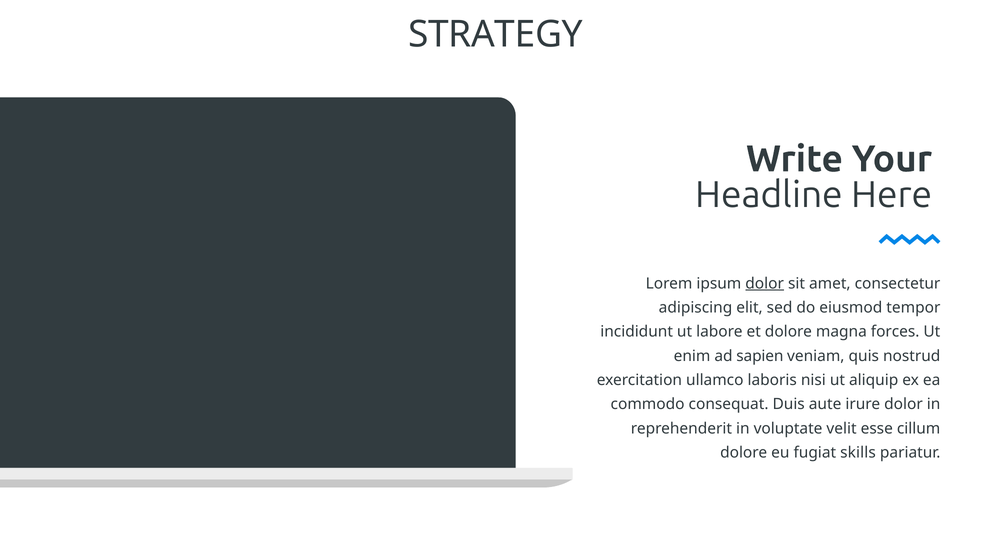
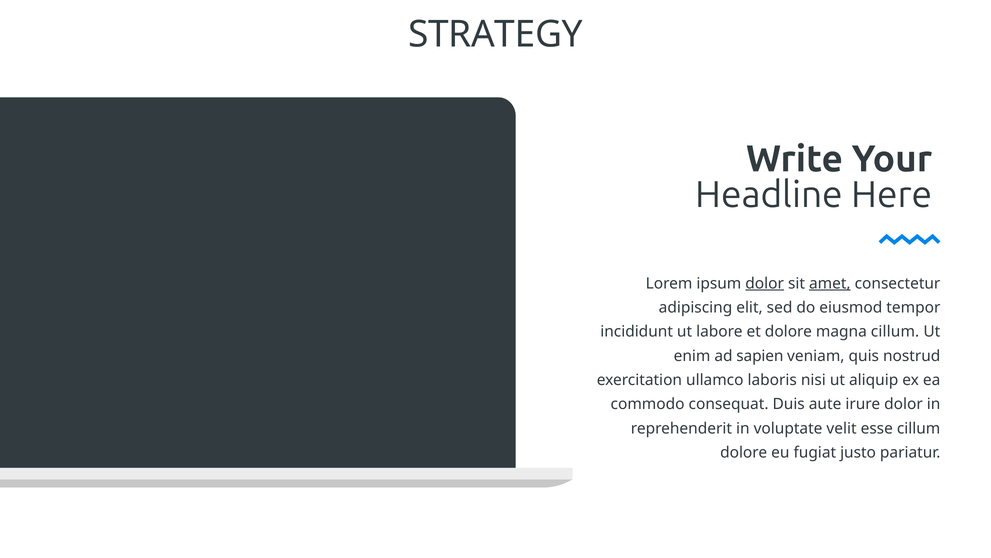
amet underline: none -> present
magna forces: forces -> cillum
skills: skills -> justo
